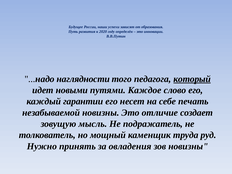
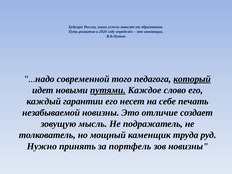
наглядности: наглядности -> современной
путями underline: none -> present
овладения: овладения -> портфель
